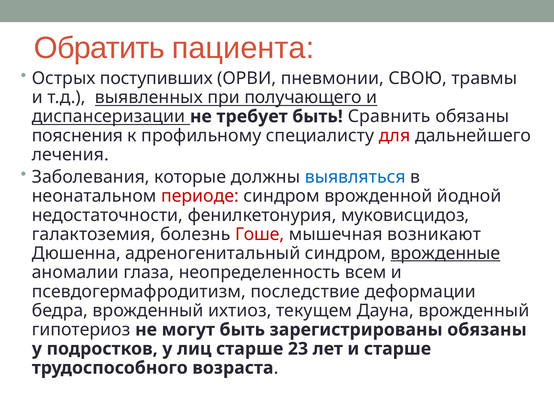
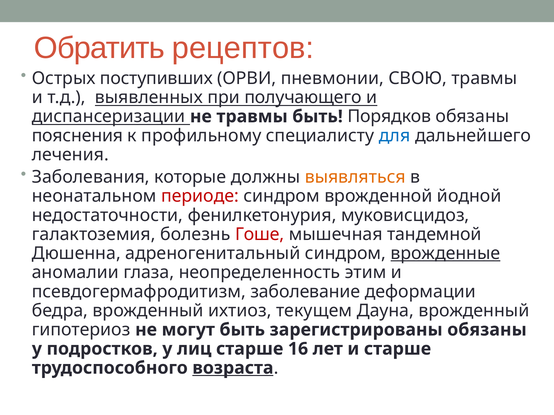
пациента: пациента -> рецептов
не требует: требует -> травмы
Сравнить: Сравнить -> Порядков
для colour: red -> blue
выявляться colour: blue -> orange
возникают: возникают -> тандемной
всем: всем -> этим
последствие: последствие -> заболевание
23: 23 -> 16
возраста underline: none -> present
